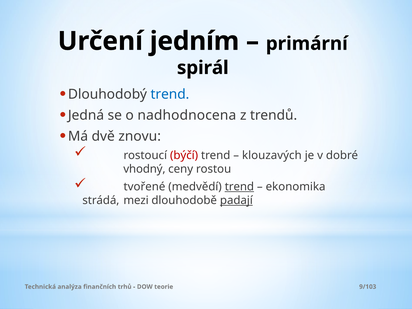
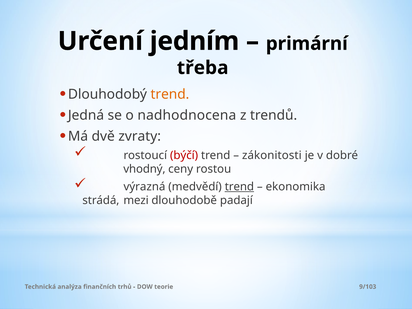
spirál: spirál -> třeba
trend at (170, 94) colour: blue -> orange
znovu: znovu -> zvraty
klouzavých: klouzavých -> zákonitosti
tvořené: tvořené -> výrazná
padají underline: present -> none
